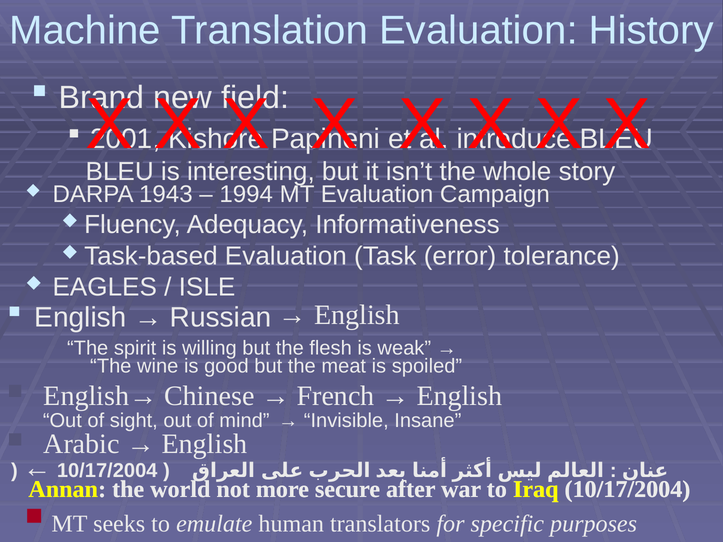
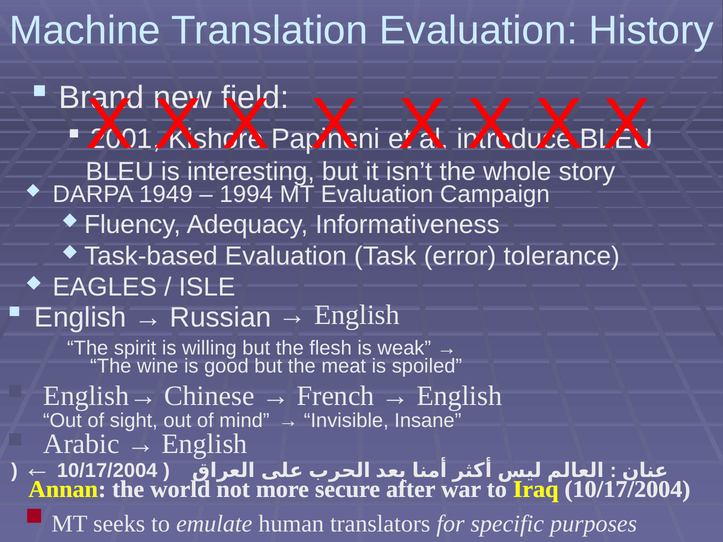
1943: 1943 -> 1949
